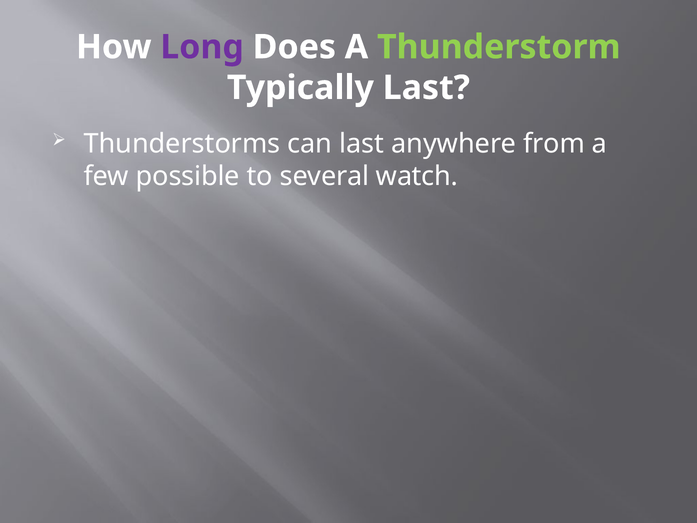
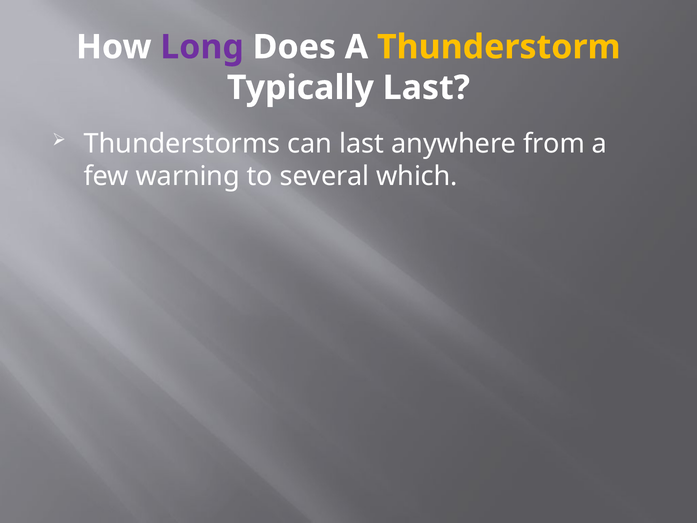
Thunderstorm colour: light green -> yellow
possible: possible -> warning
watch: watch -> which
